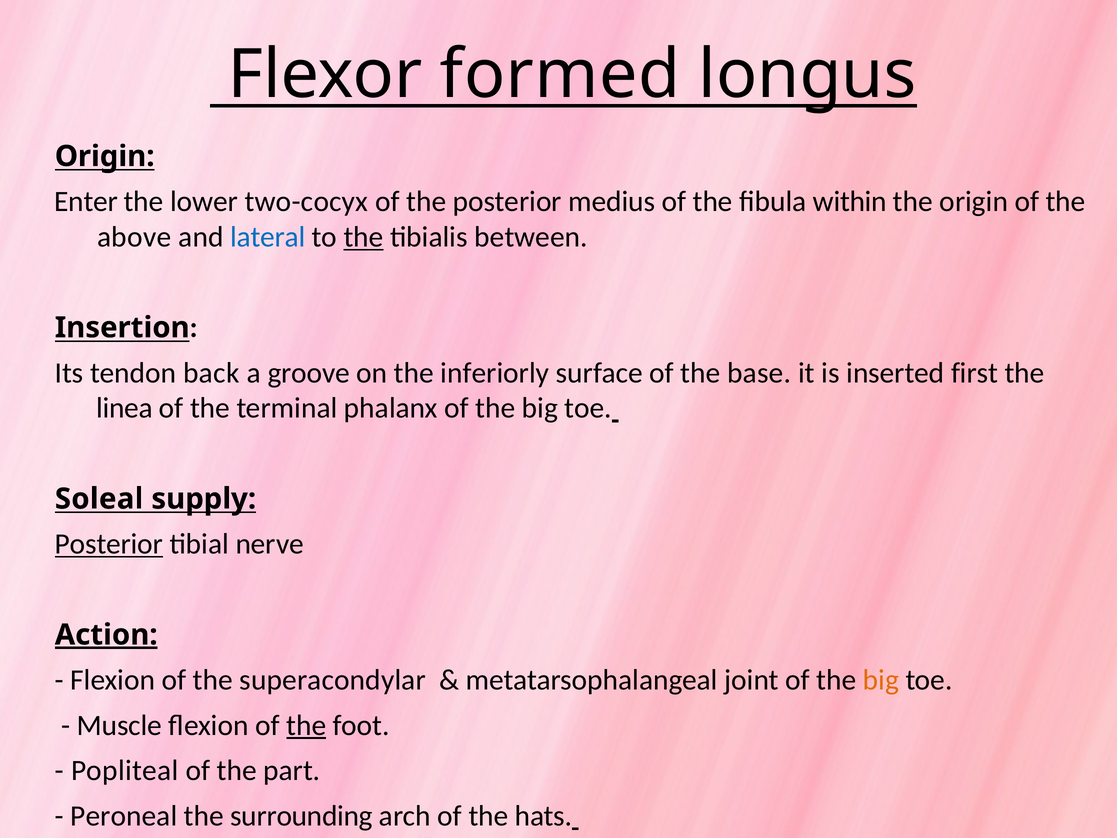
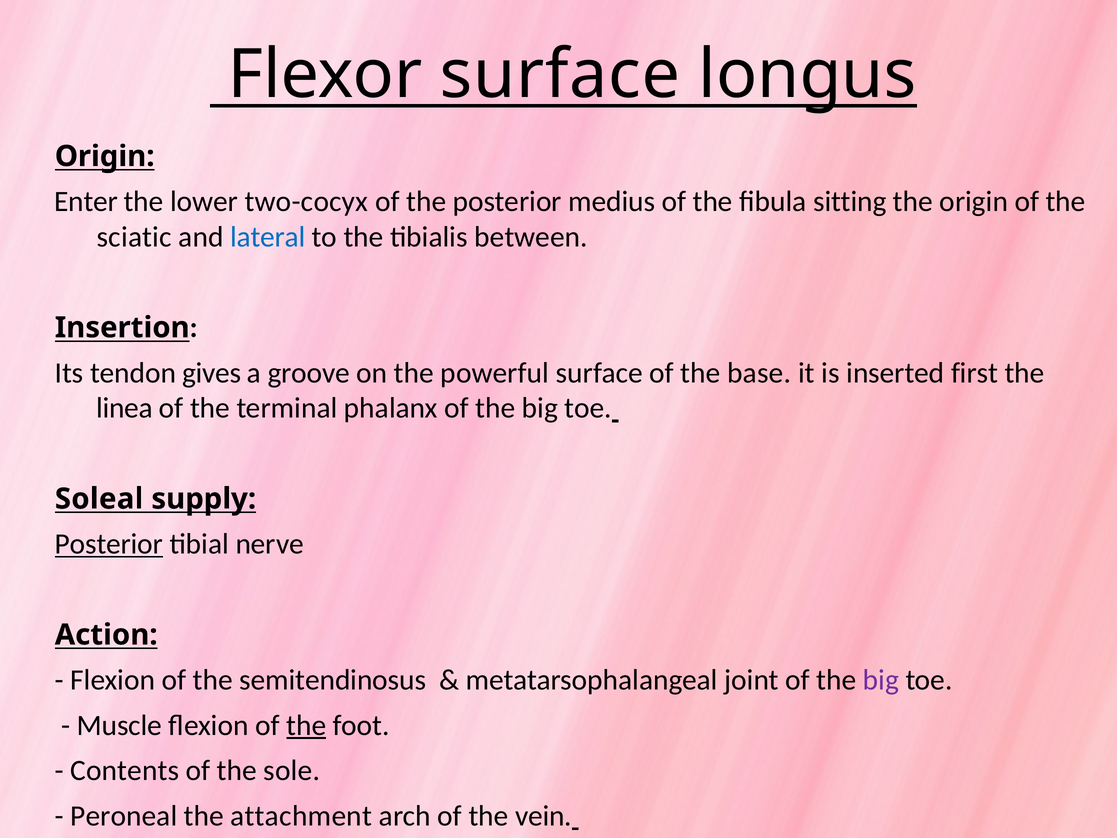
Flexor formed: formed -> surface
within: within -> sitting
above: above -> sciatic
the at (364, 237) underline: present -> none
back: back -> gives
inferiorly: inferiorly -> powerful
Action underline: present -> none
superacondylar: superacondylar -> semitendinosus
big at (881, 680) colour: orange -> purple
Popliteal: Popliteal -> Contents
part: part -> sole
surrounding: surrounding -> attachment
hats: hats -> vein
